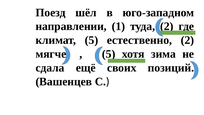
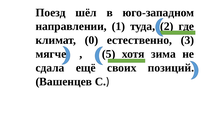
климат 5: 5 -> 0
естественно 2: 2 -> 3
